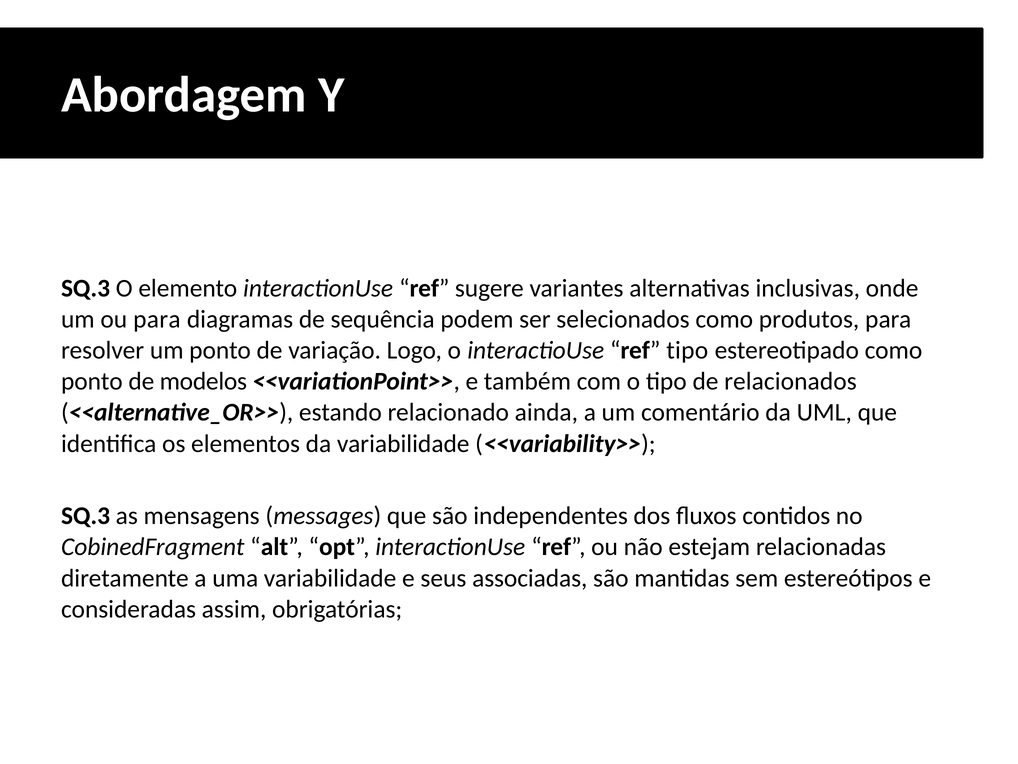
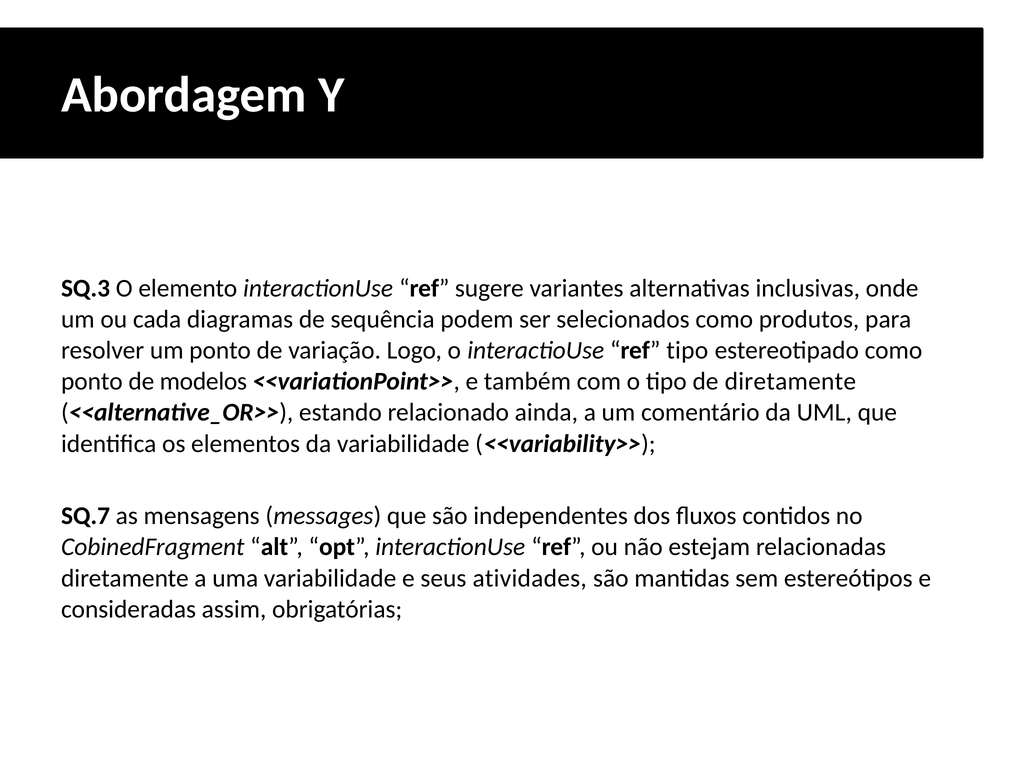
ou para: para -> cada
de relacionados: relacionados -> diretamente
SQ.3 at (86, 516): SQ.3 -> SQ.7
associadas: associadas -> atividades
